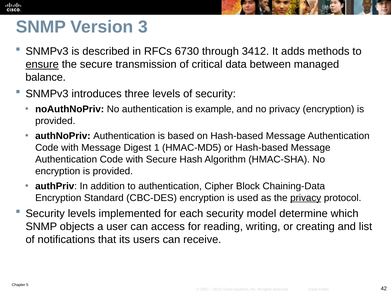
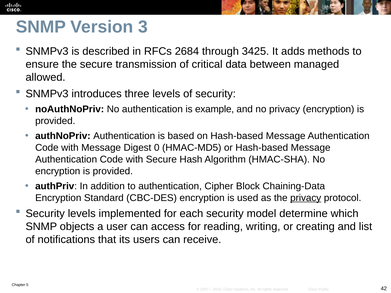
6730: 6730 -> 2684
3412: 3412 -> 3425
ensure underline: present -> none
balance: balance -> allowed
1: 1 -> 0
